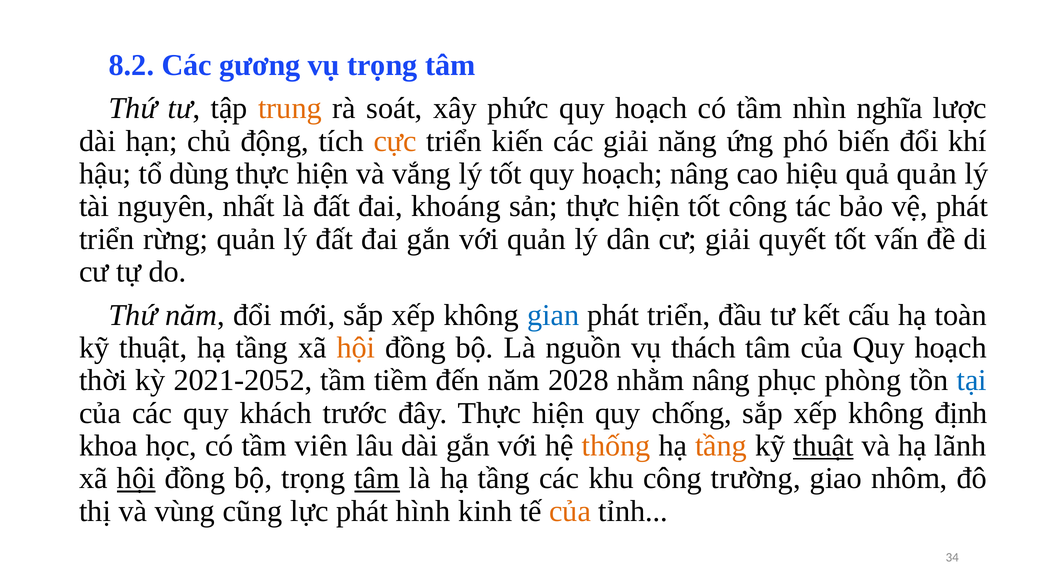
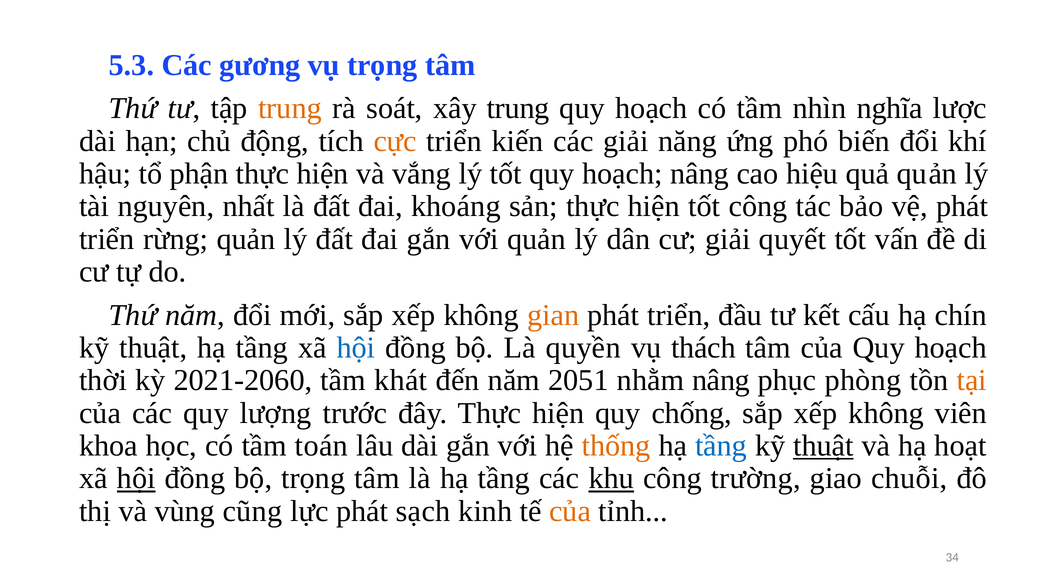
8.2: 8.2 -> 5.3
xây phức: phức -> trung
dùng: dùng -> phận
gian colour: blue -> orange
toàn: toàn -> chín
hội at (356, 348) colour: orange -> blue
nguồn: nguồn -> quyền
2021-2052: 2021-2052 -> 2021-2060
tiềm: tiềm -> khát
2028: 2028 -> 2051
tại colour: blue -> orange
khách: khách -> lượng
định: định -> viên
viên: viên -> toán
tầng at (721, 446) colour: orange -> blue
lãnh: lãnh -> hoạt
tâm at (377, 478) underline: present -> none
khu underline: none -> present
nhôm: nhôm -> chuỗi
hình: hình -> sạch
